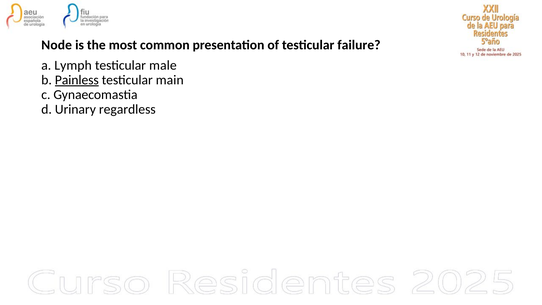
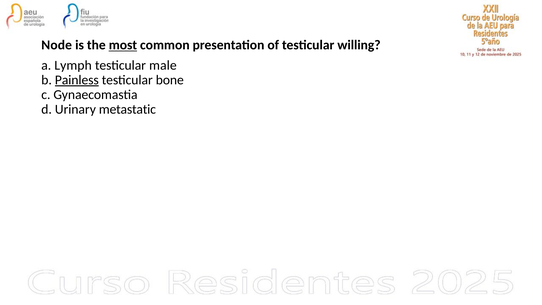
most underline: none -> present
failure: failure -> willing
main: main -> bone
regardless: regardless -> metastatic
